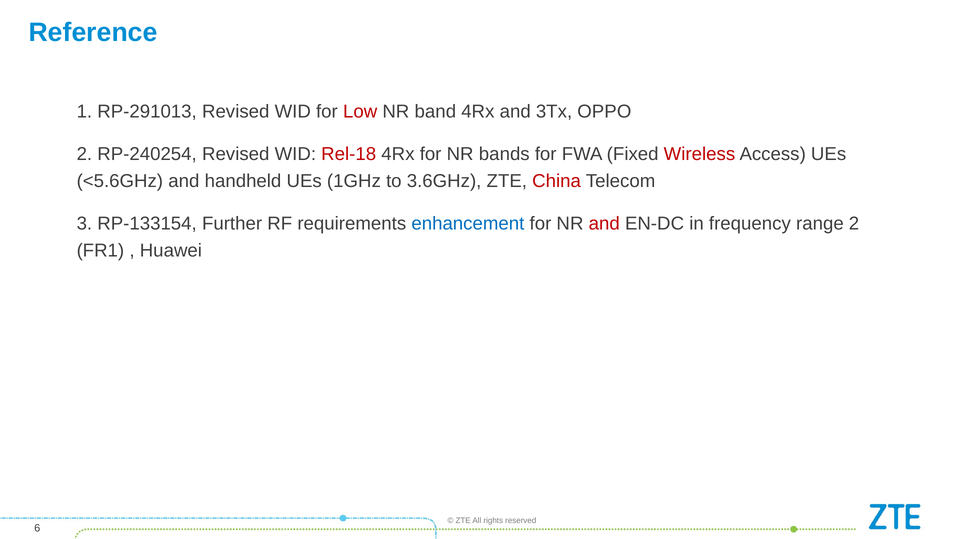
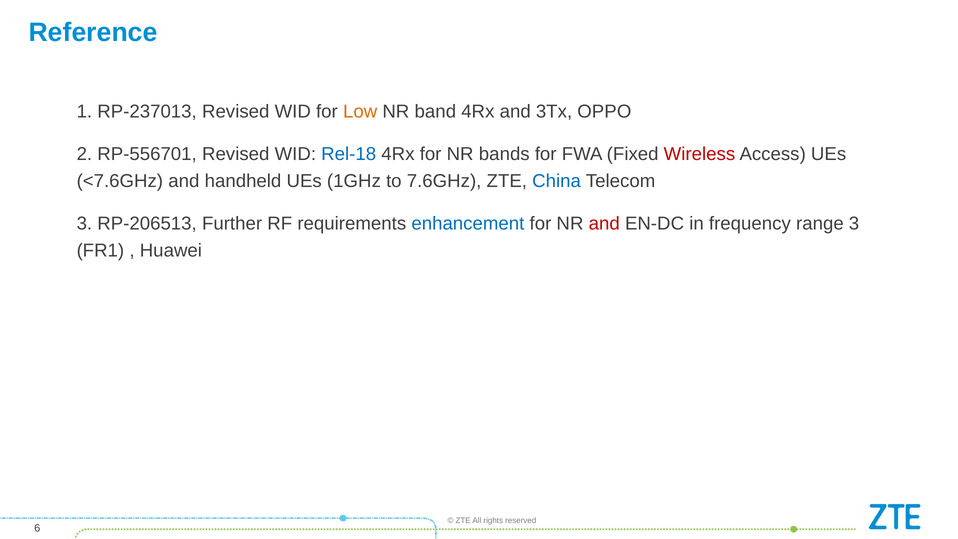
RP-291013: RP-291013 -> RP-237013
Low colour: red -> orange
RP-240254: RP-240254 -> RP-556701
Rel-18 colour: red -> blue
<5.6GHz: <5.6GHz -> <7.6GHz
3.6GHz: 3.6GHz -> 7.6GHz
China colour: red -> blue
RP-133154: RP-133154 -> RP-206513
range 2: 2 -> 3
